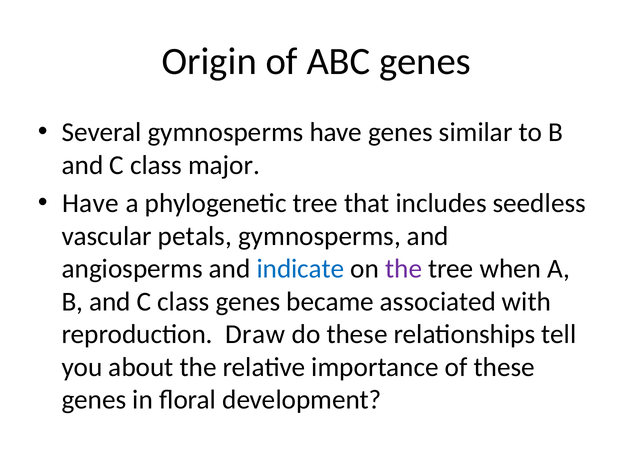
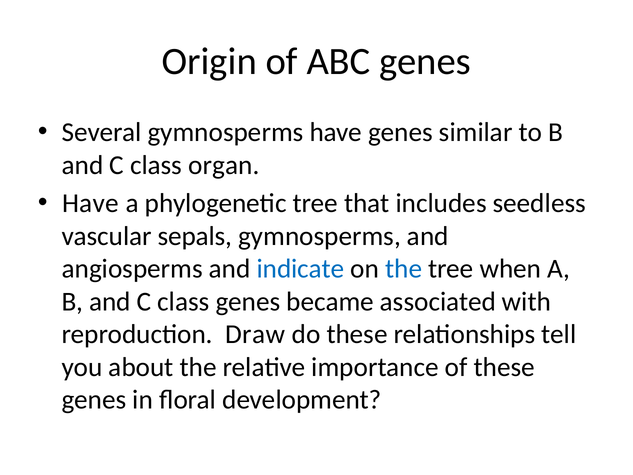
major: major -> organ
petals: petals -> sepals
the at (404, 269) colour: purple -> blue
